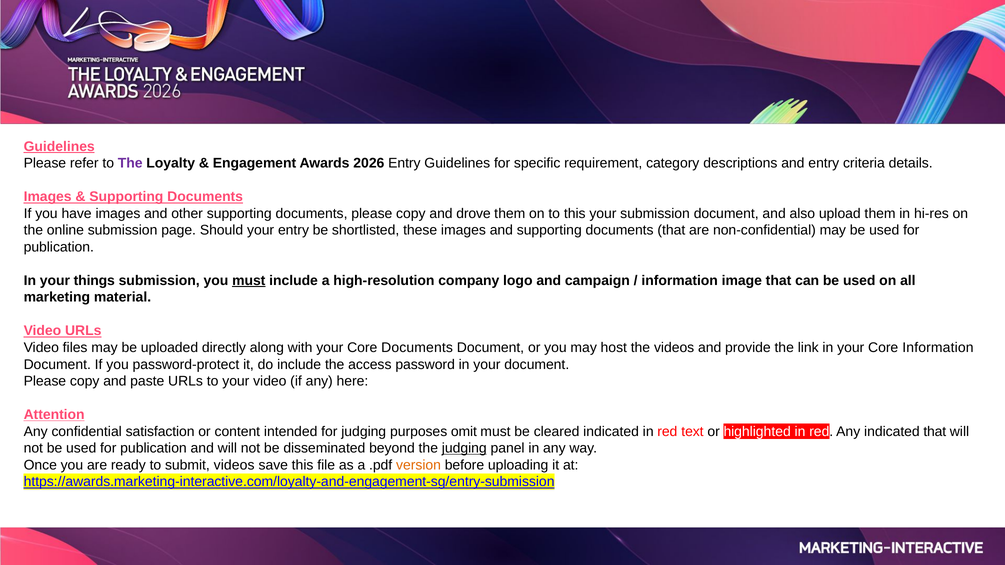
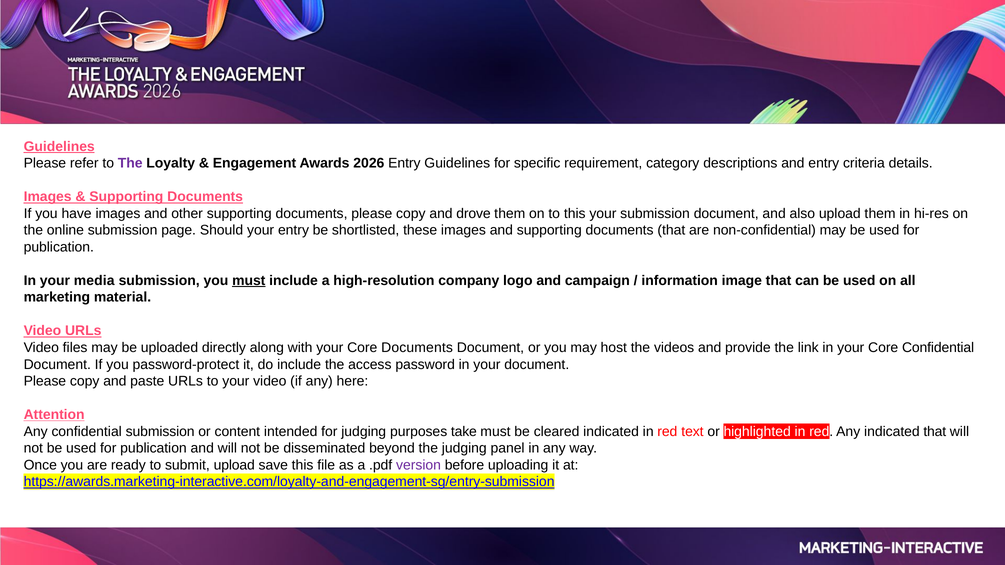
things: things -> media
Core Information: Information -> Confidential
confidential satisfaction: satisfaction -> submission
omit: omit -> take
judging at (464, 449) underline: present -> none
submit videos: videos -> upload
version colour: orange -> purple
